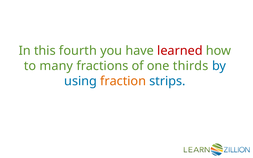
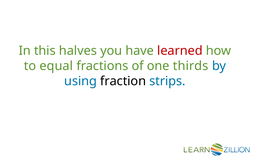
fourth: fourth -> halves
many: many -> equal
fraction colour: orange -> black
